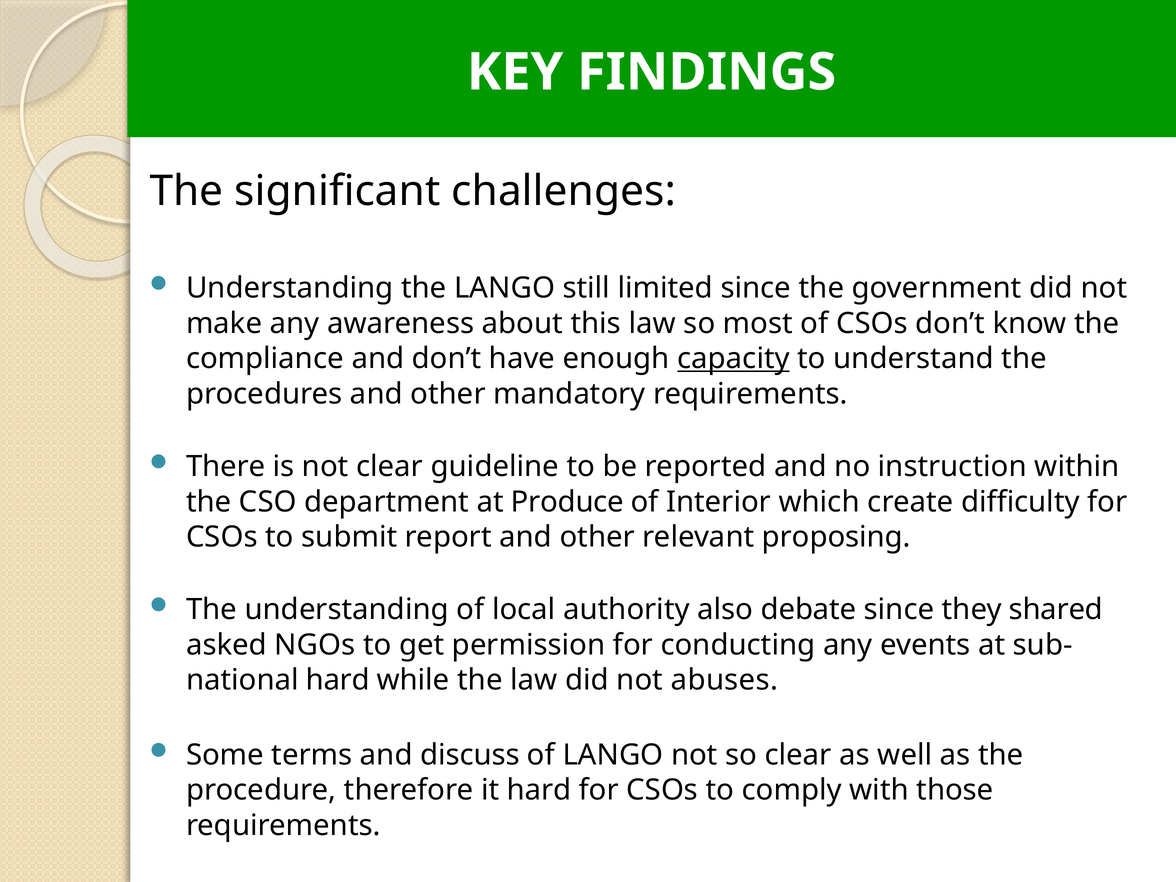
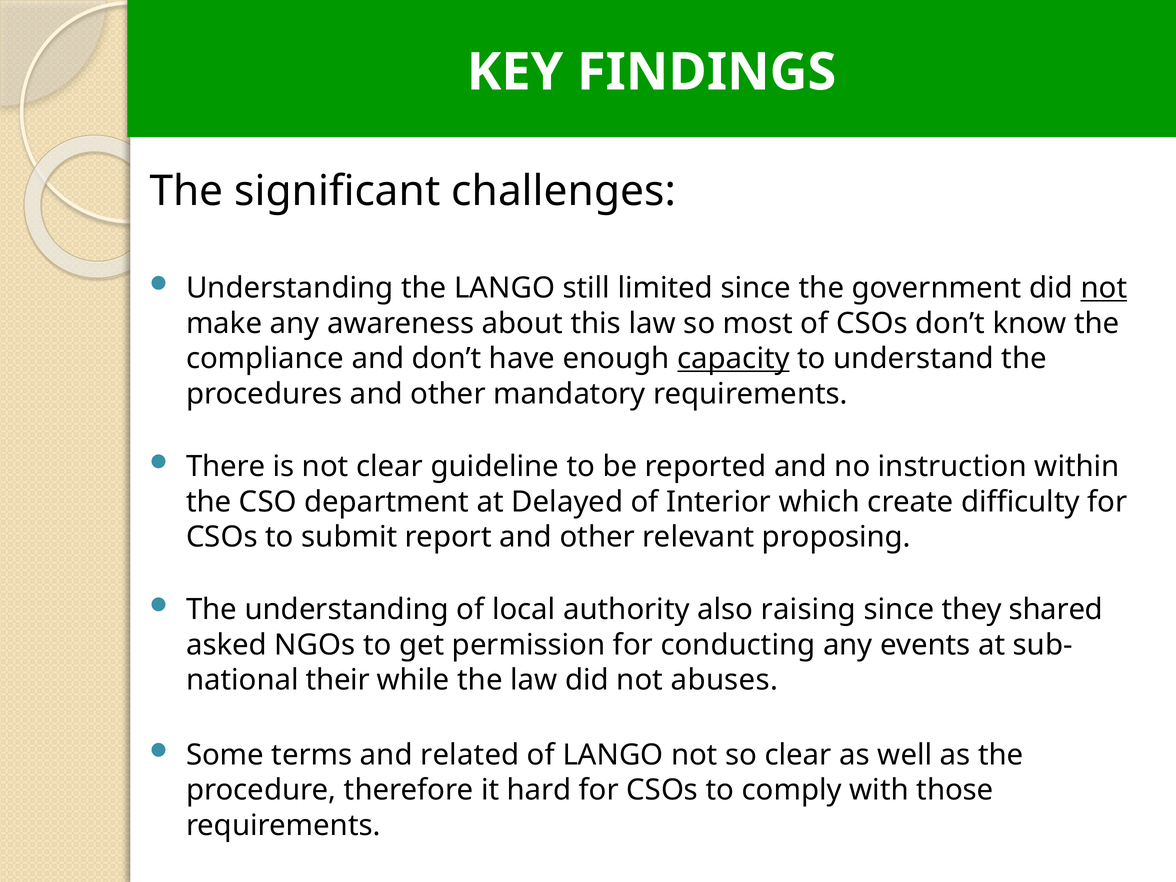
not at (1104, 288) underline: none -> present
Produce: Produce -> Delayed
debate: debate -> raising
hard at (338, 680): hard -> their
discuss: discuss -> related
